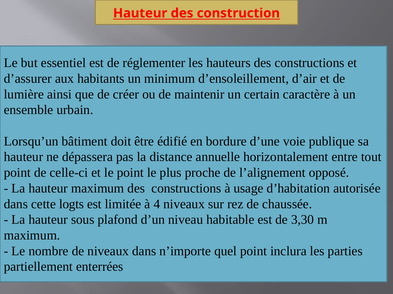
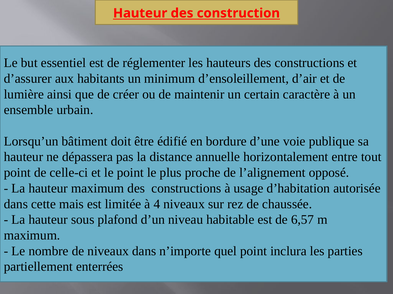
logts: logts -> mais
3,30: 3,30 -> 6,57
